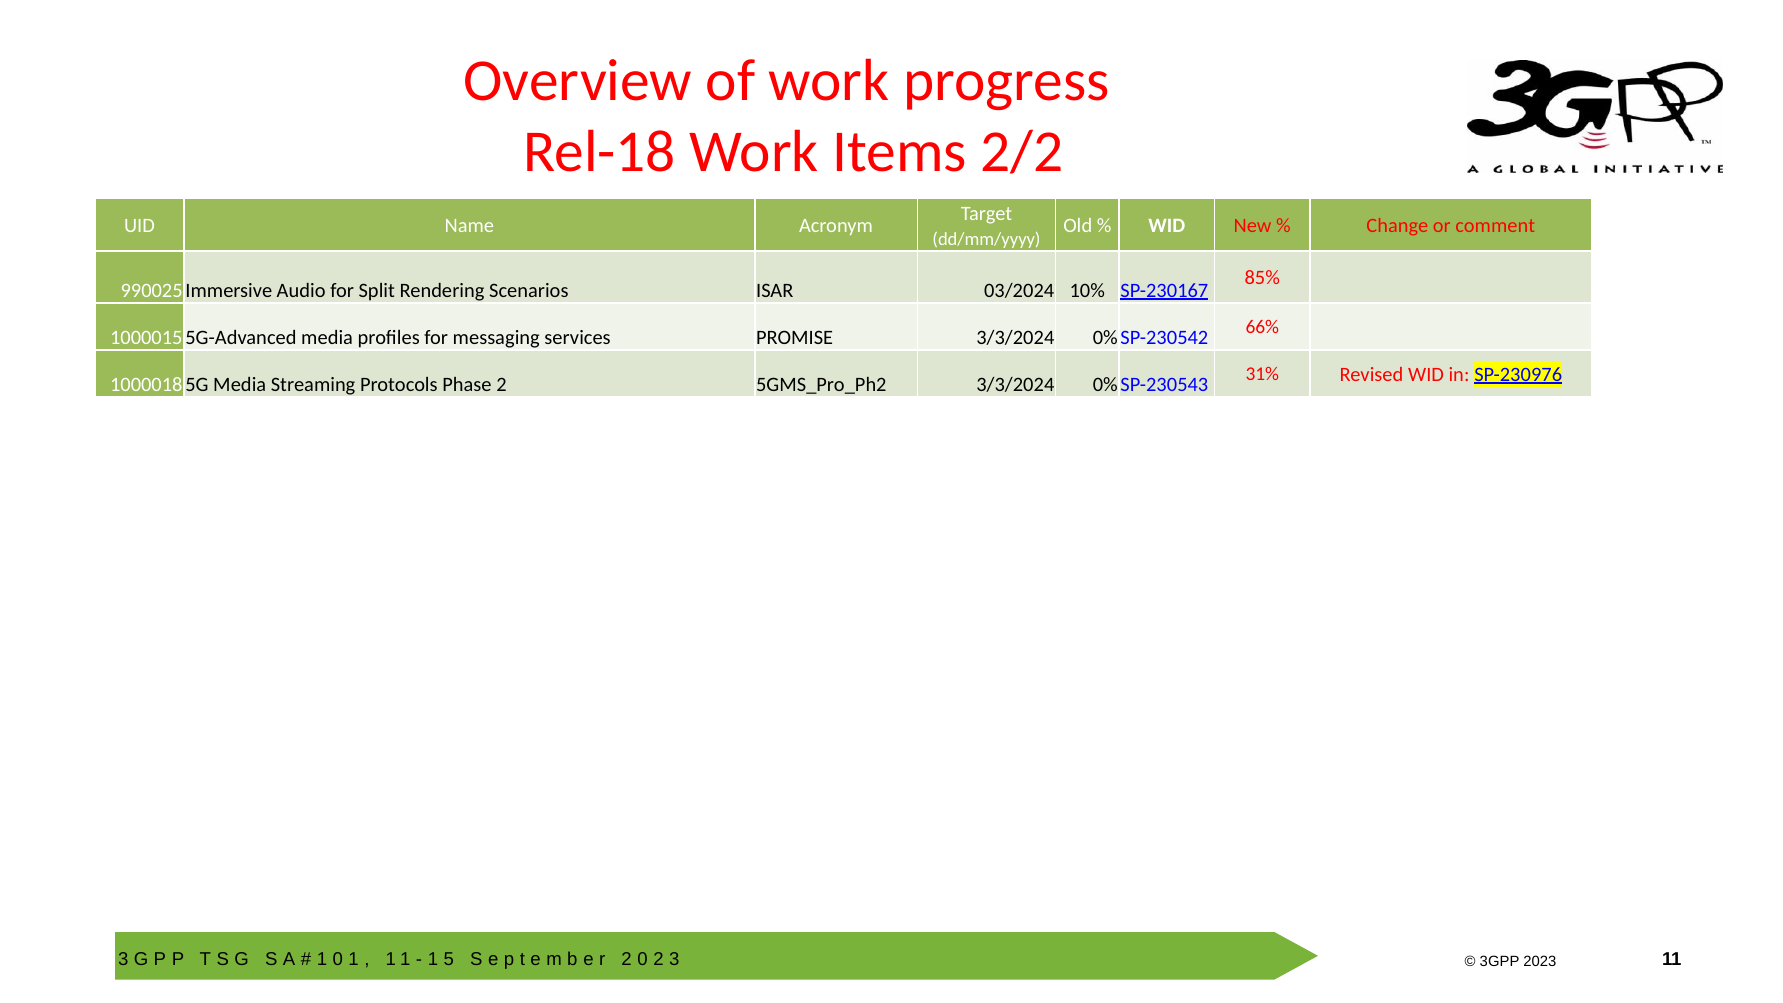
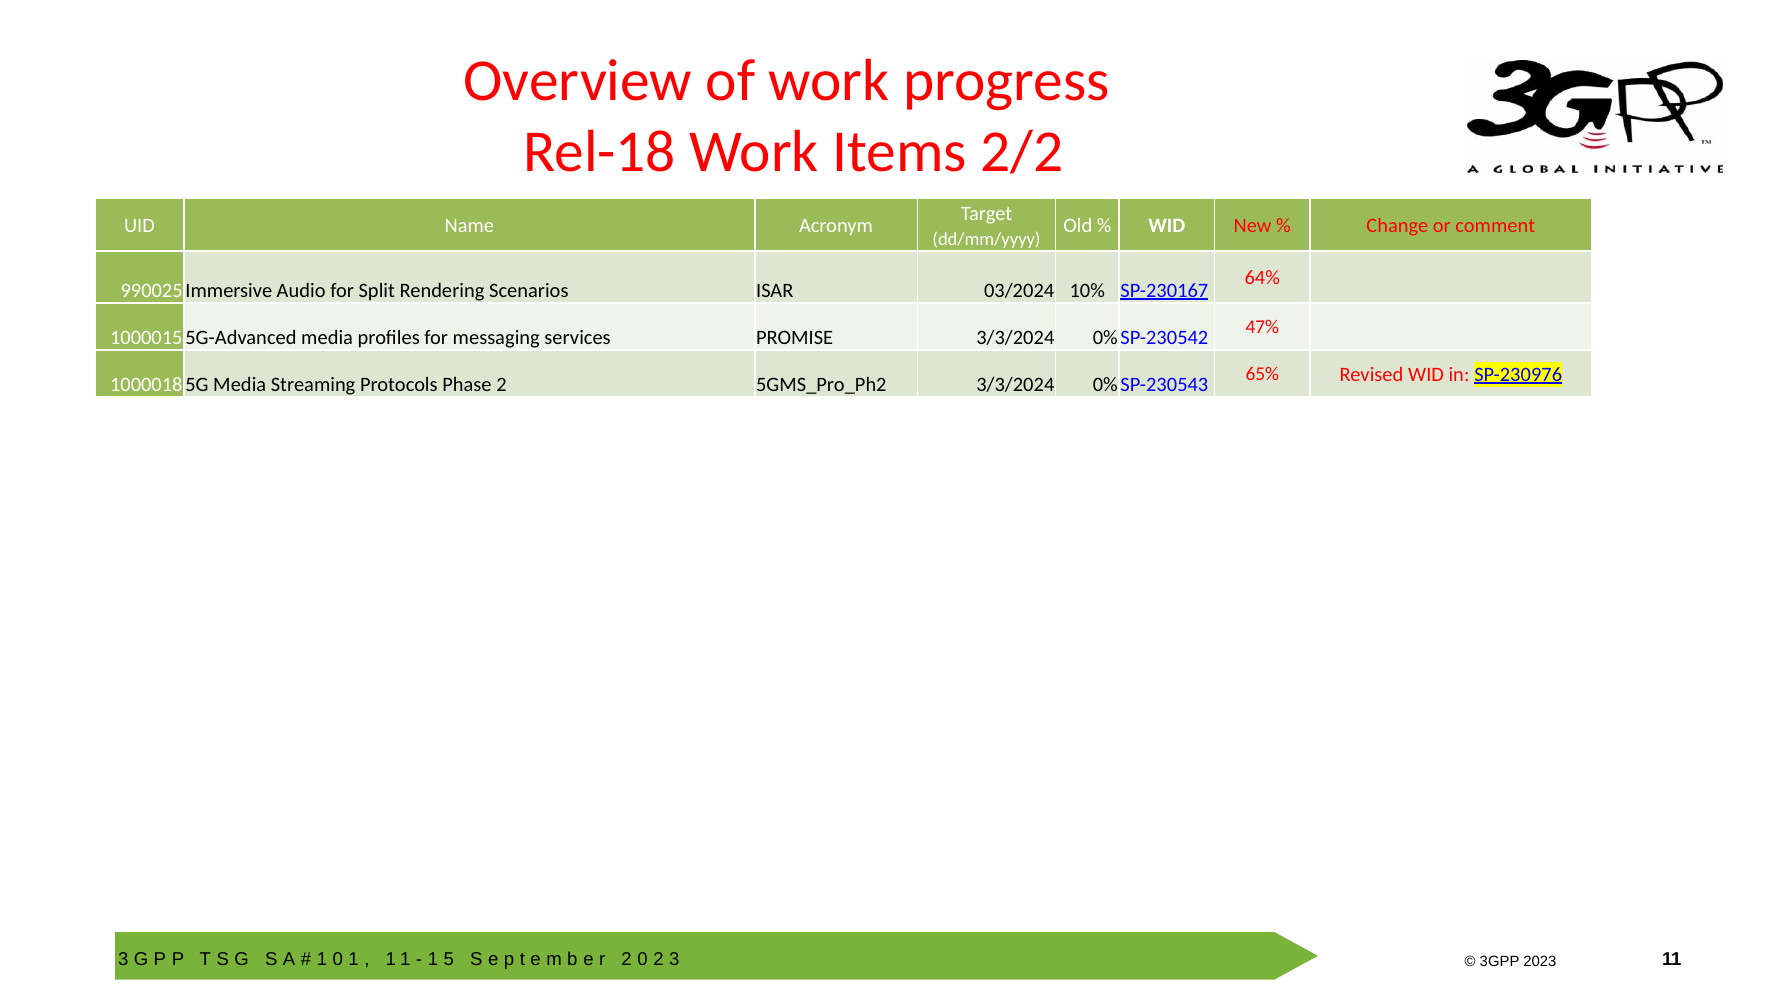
85%: 85% -> 64%
66%: 66% -> 47%
31%: 31% -> 65%
